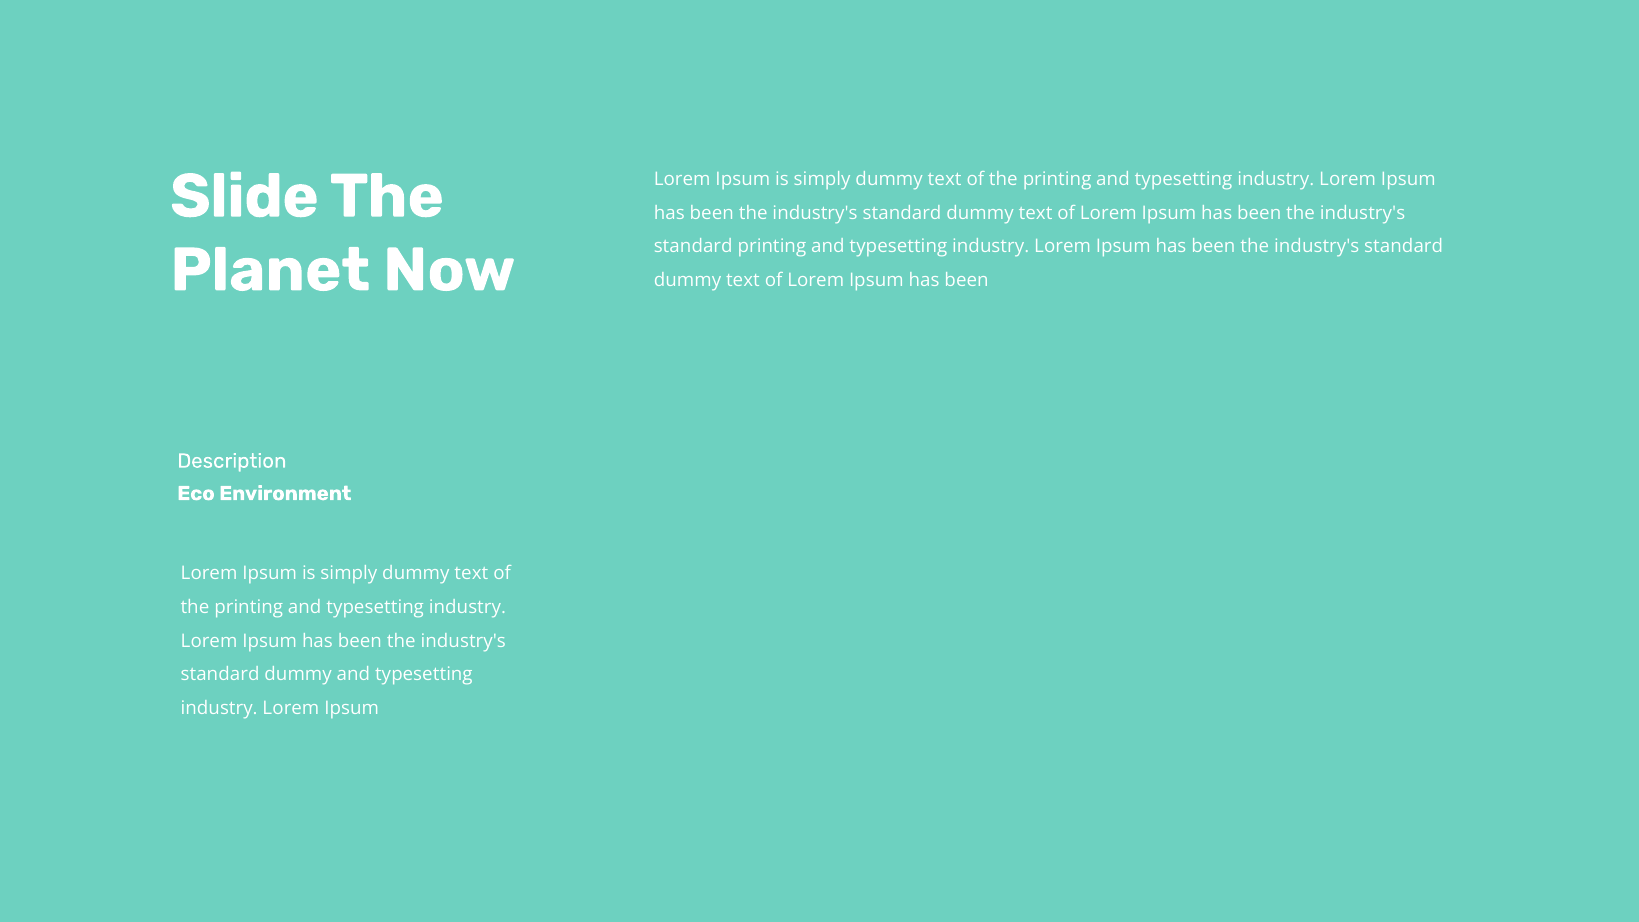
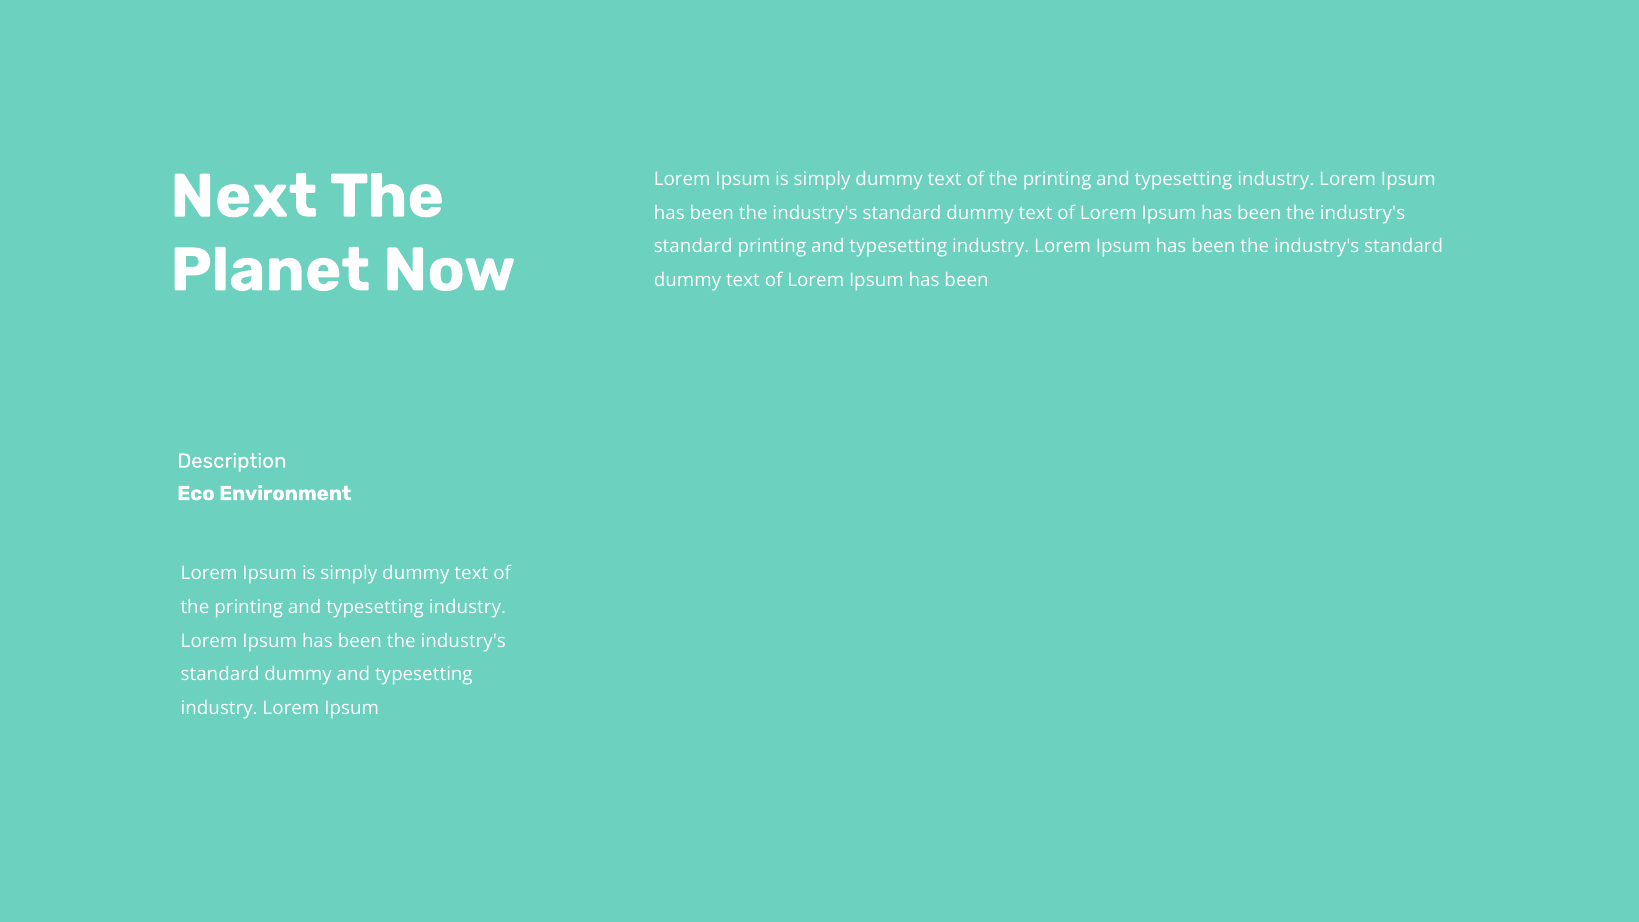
Slide: Slide -> Next
